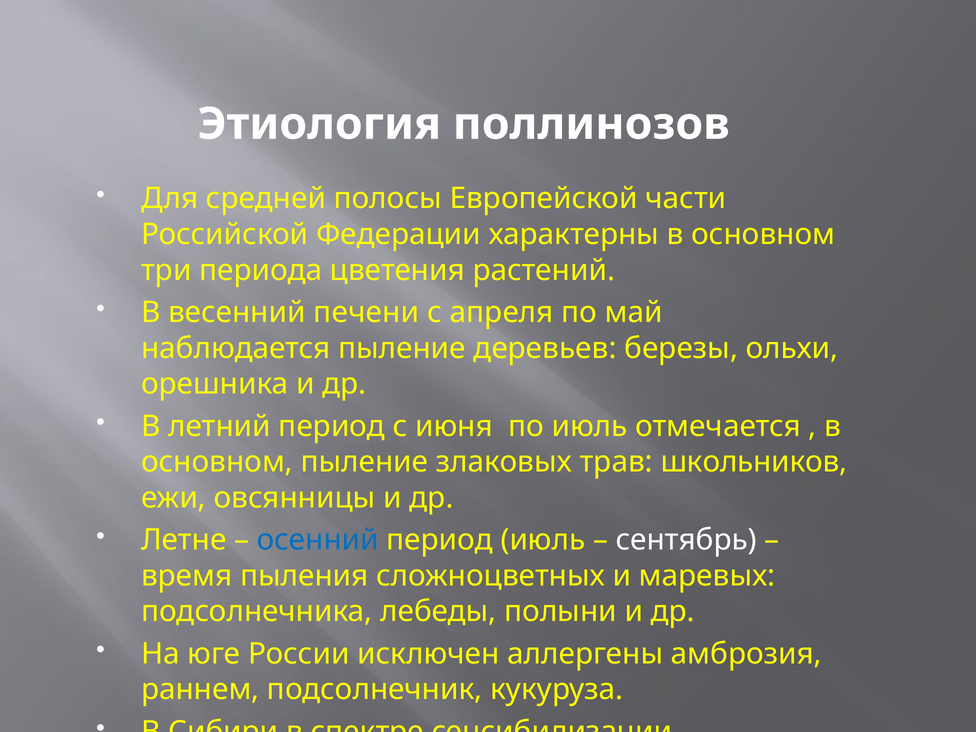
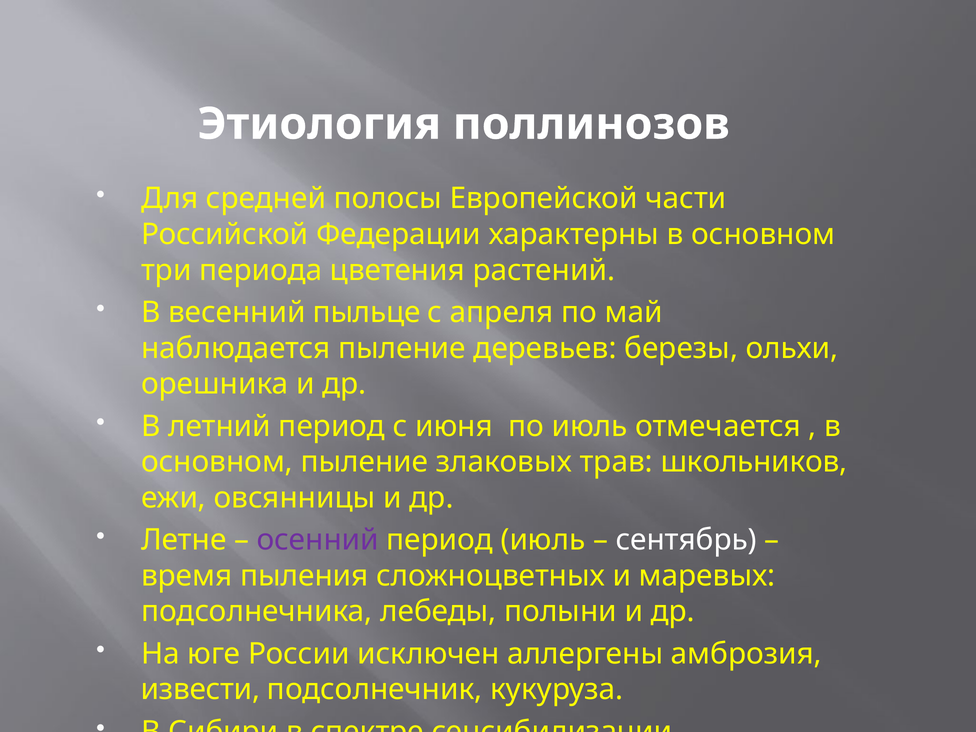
печени: печени -> пыльце
осенний colour: blue -> purple
раннем: раннем -> извести
